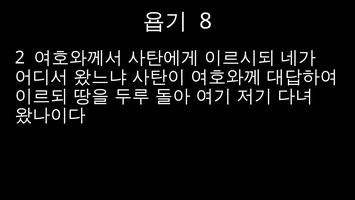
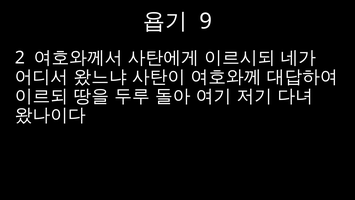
8: 8 -> 9
